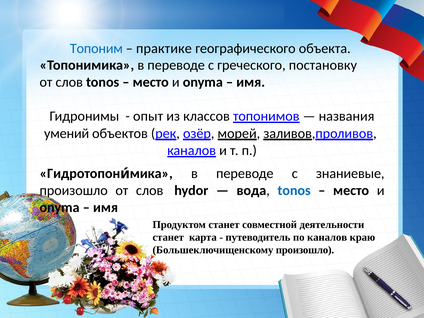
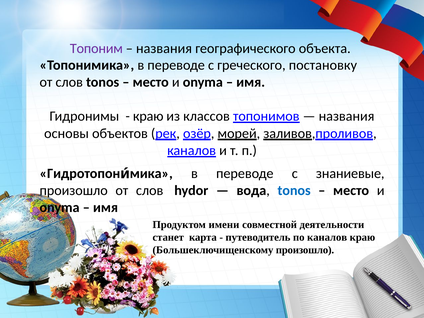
Топоним colour: blue -> purple
практике at (164, 48): практике -> названия
опыт at (148, 116): опыт -> краю
умений: умений -> основы
Продуктом станет: станет -> имени
